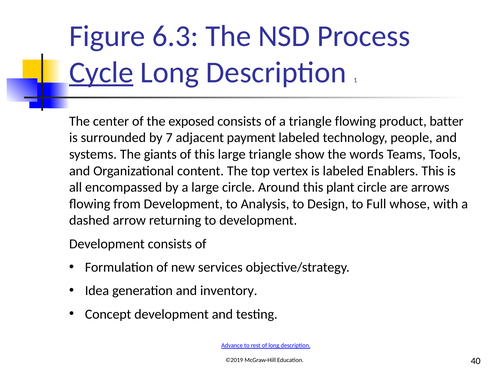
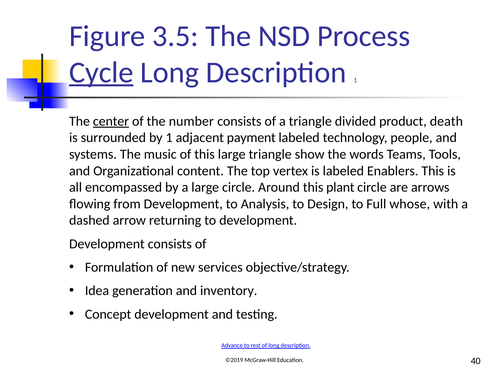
6.3: 6.3 -> 3.5
center underline: none -> present
exposed: exposed -> number
triangle flowing: flowing -> divided
batter: batter -> death
by 7: 7 -> 1
giants: giants -> music
